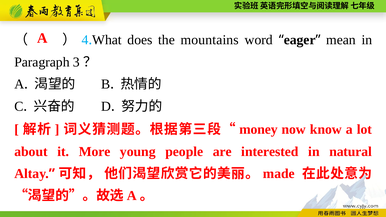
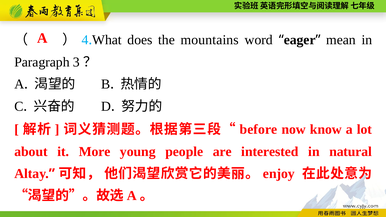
money: money -> before
made: made -> enjoy
